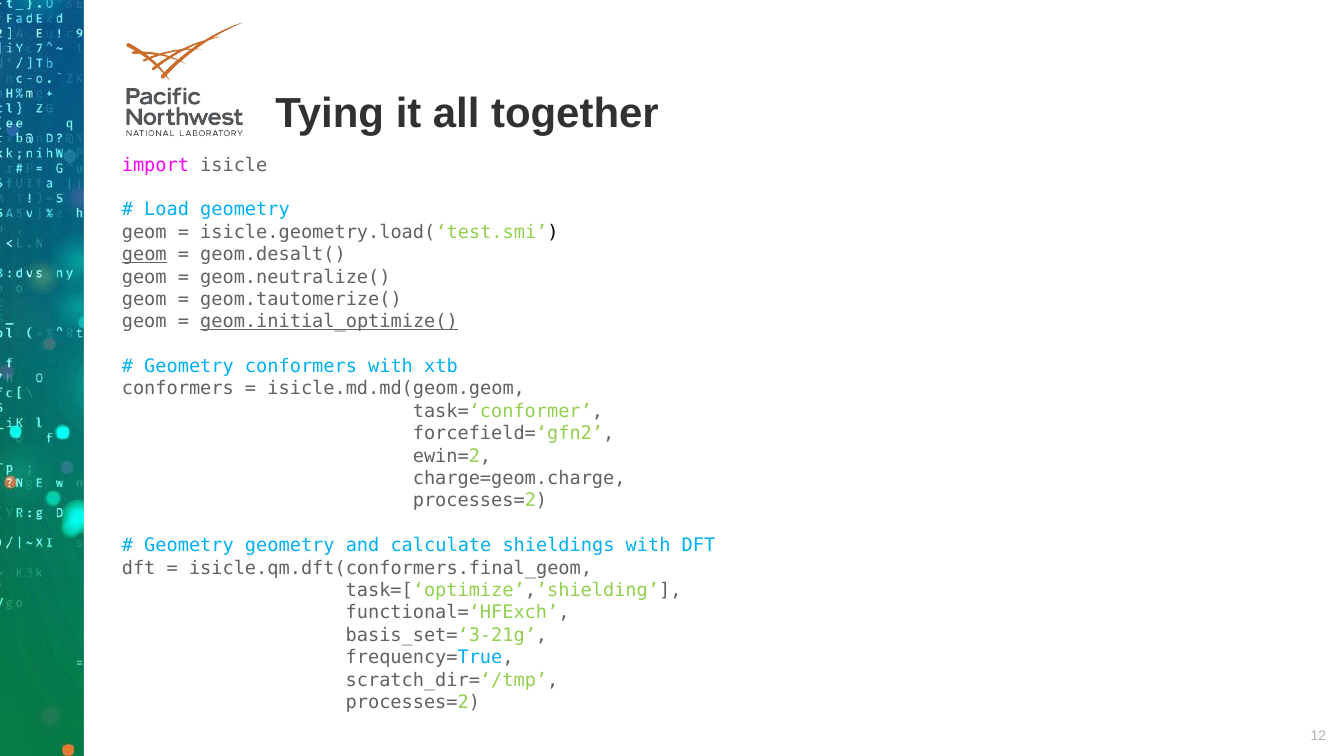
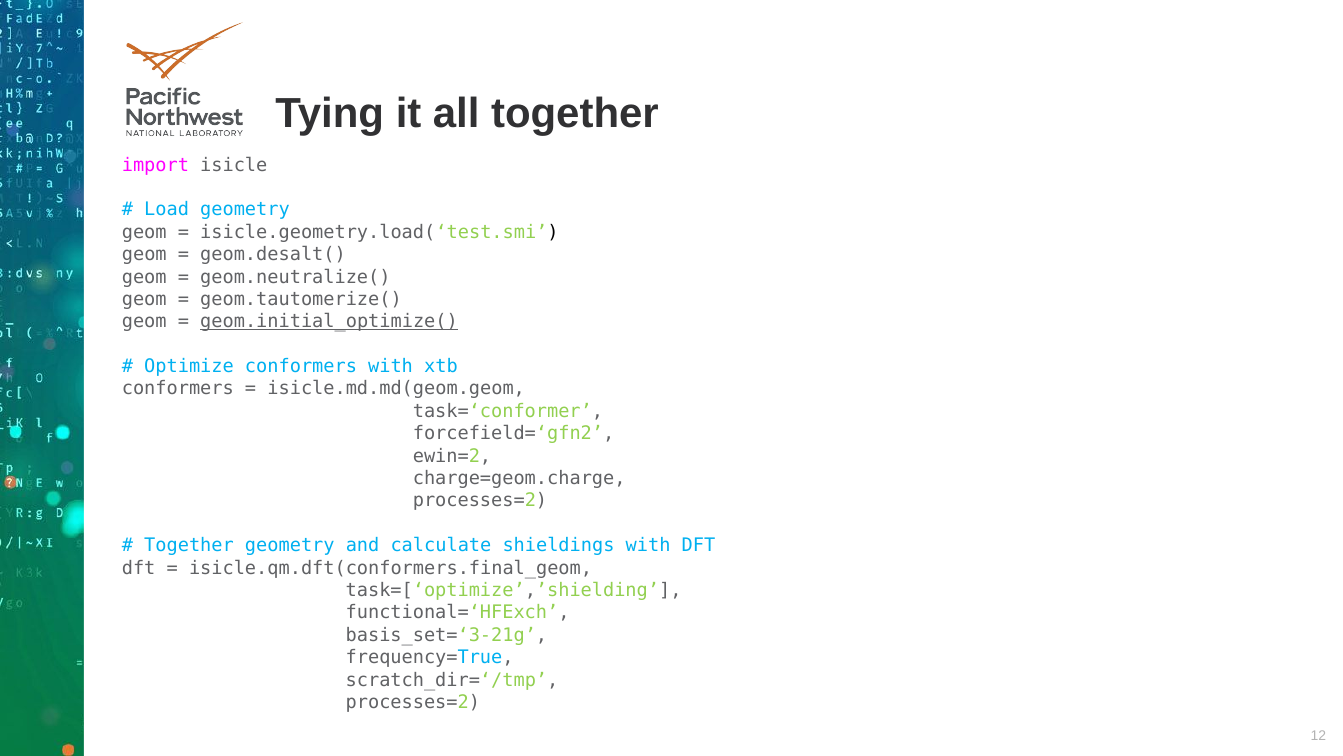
geom at (144, 254) underline: present -> none
Geometry at (189, 366): Geometry -> Optimize
Geometry at (189, 545): Geometry -> Together
